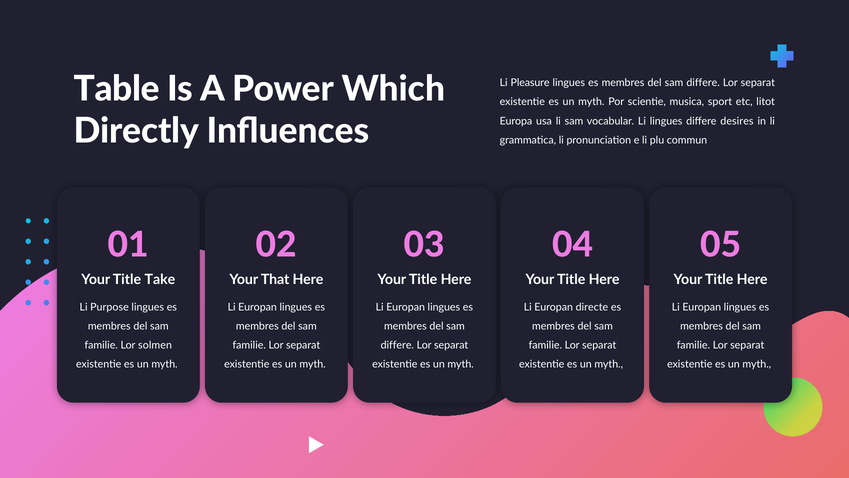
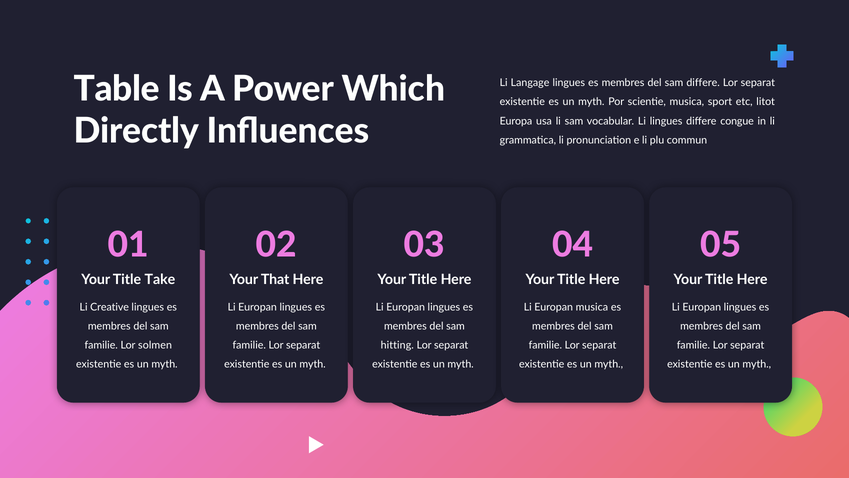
Pleasure: Pleasure -> Langage
desires: desires -> congue
Purpose: Purpose -> Creative
Europan directe: directe -> musica
differe at (397, 345): differe -> hitting
